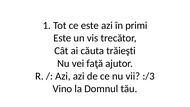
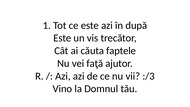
primi: primi -> după
trăieşti: trăieşti -> faptele
